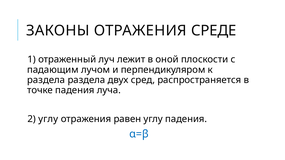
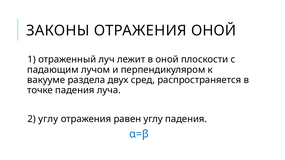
ОТРАЖЕНИЯ СРЕДЕ: СРЕДЕ -> ОНОЙ
раздела at (46, 80): раздела -> вакууме
